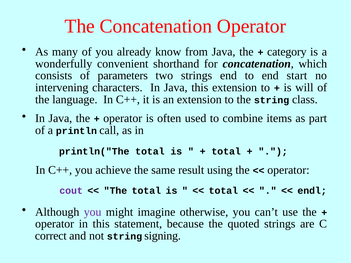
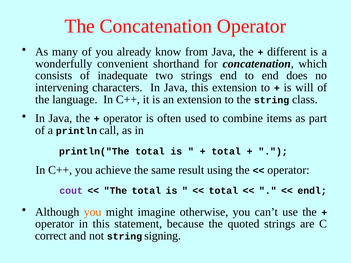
category: category -> different
parameters: parameters -> inadequate
start: start -> does
you at (93, 212) colour: purple -> orange
